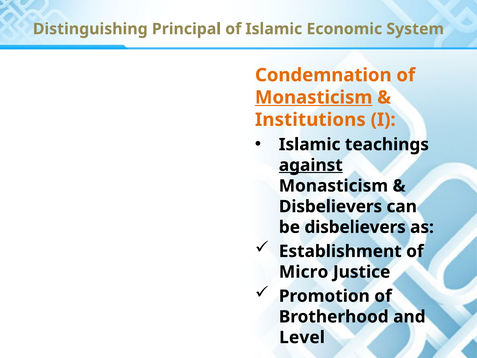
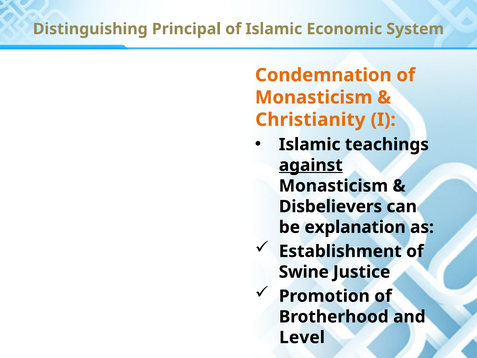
Monasticism at (314, 97) underline: present -> none
Institutions: Institutions -> Christianity
be disbelievers: disbelievers -> explanation
Micro: Micro -> Swine
